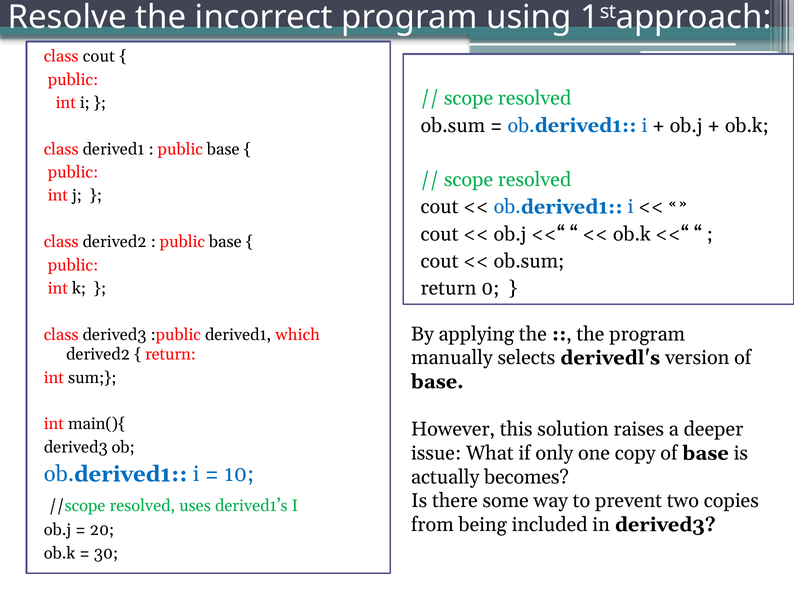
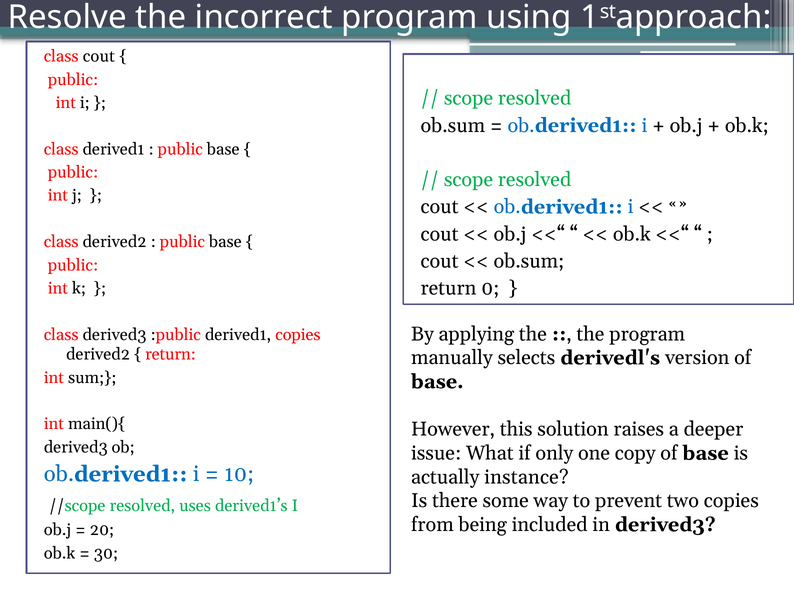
derived1 which: which -> copies
becomes: becomes -> instance
